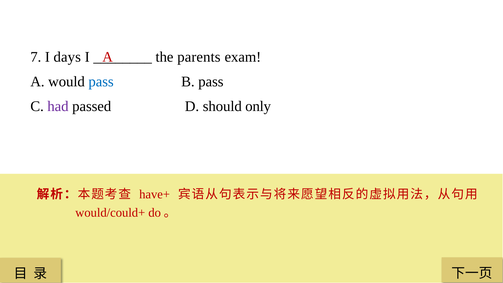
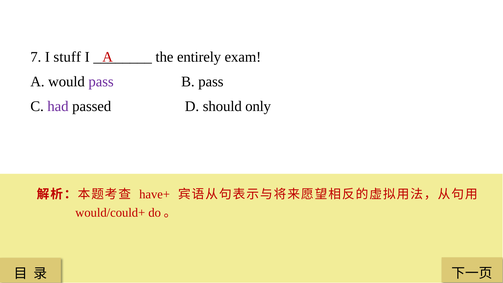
days: days -> stuff
parents: parents -> entirely
pass at (101, 81) colour: blue -> purple
